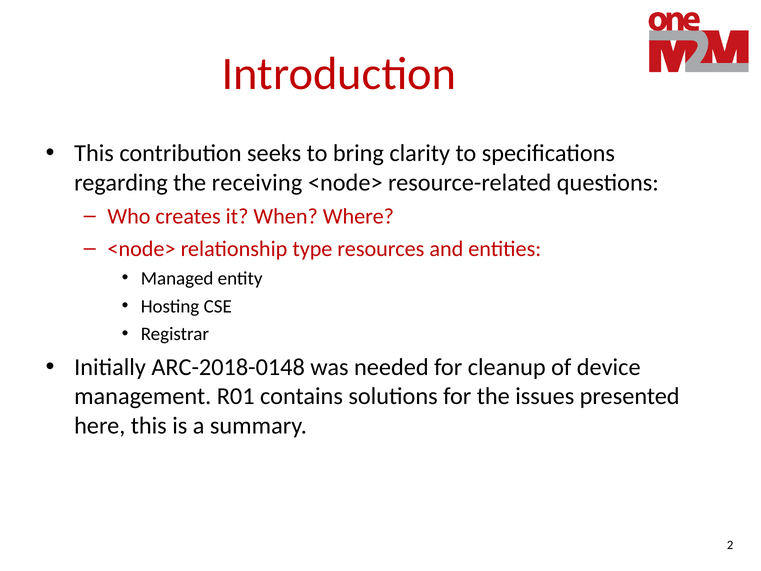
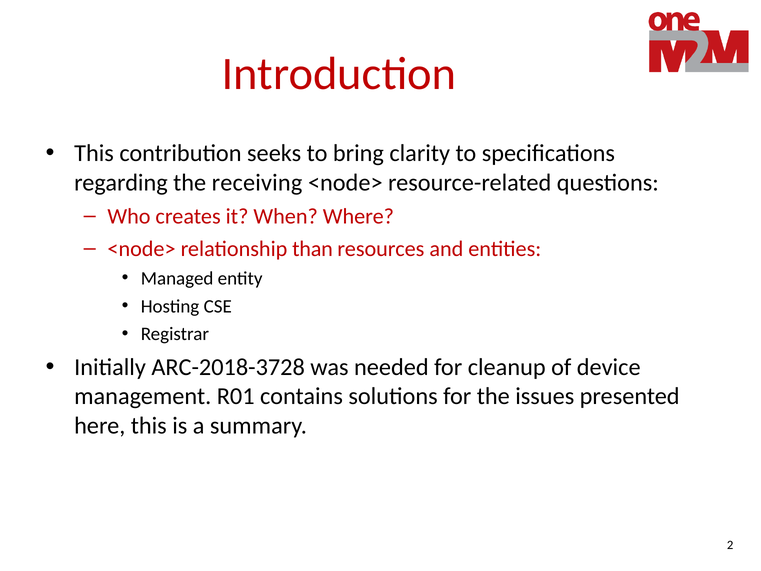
type: type -> than
ARC-2018-0148: ARC-2018-0148 -> ARC-2018-3728
